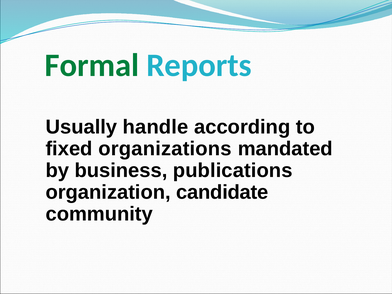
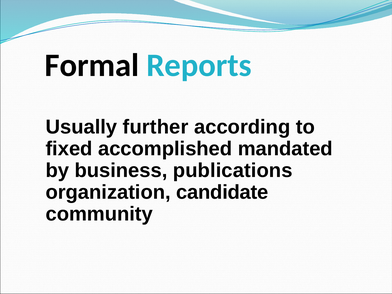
Formal colour: green -> black
handle: handle -> further
organizations: organizations -> accomplished
